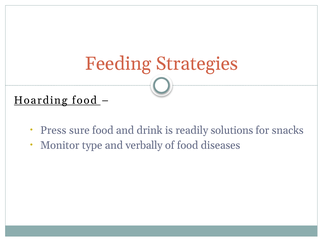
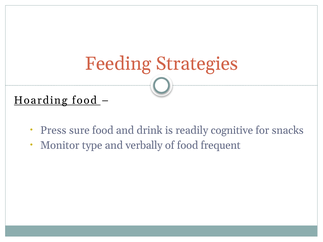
solutions: solutions -> cognitive
diseases: diseases -> frequent
